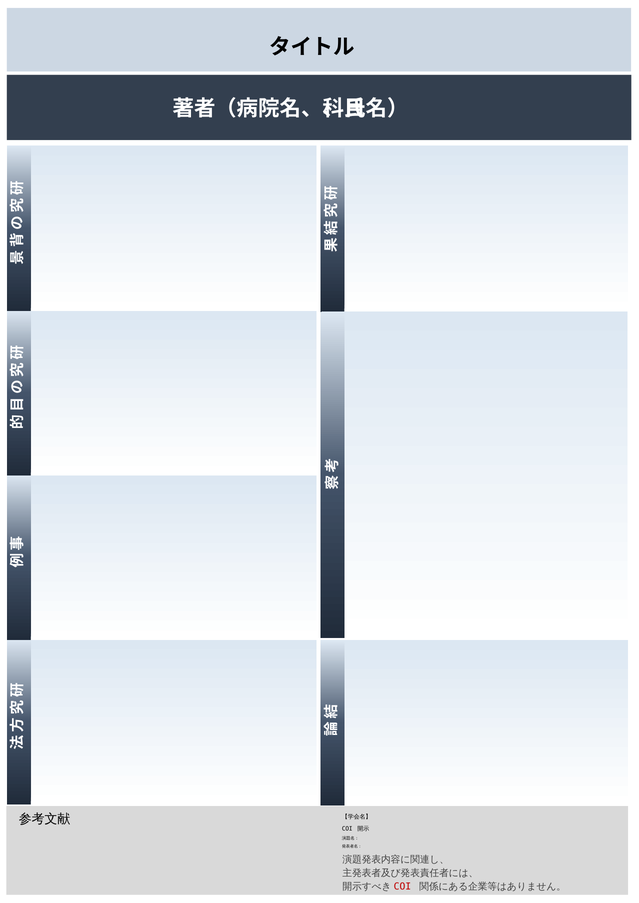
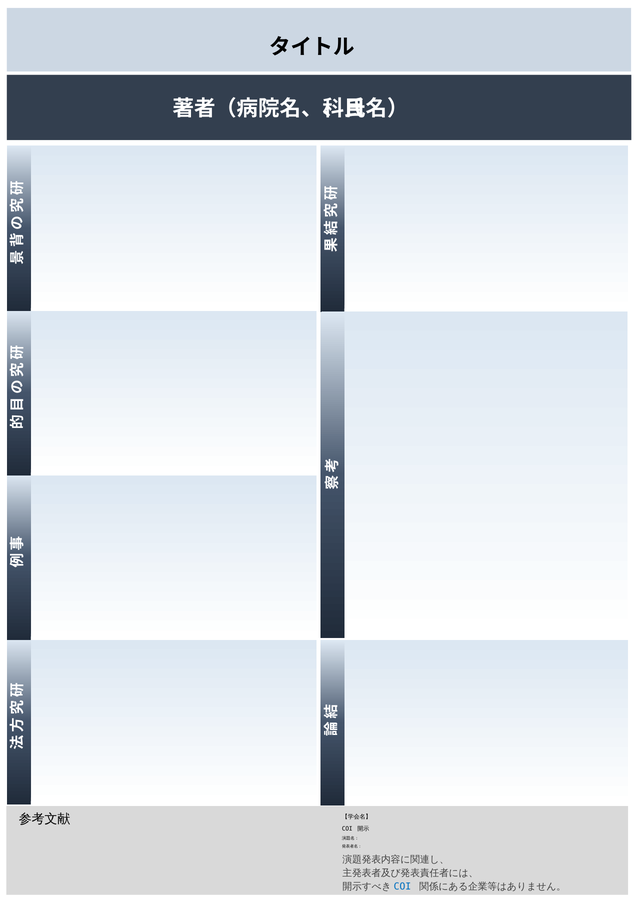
COI at (402, 887) colour: red -> blue
